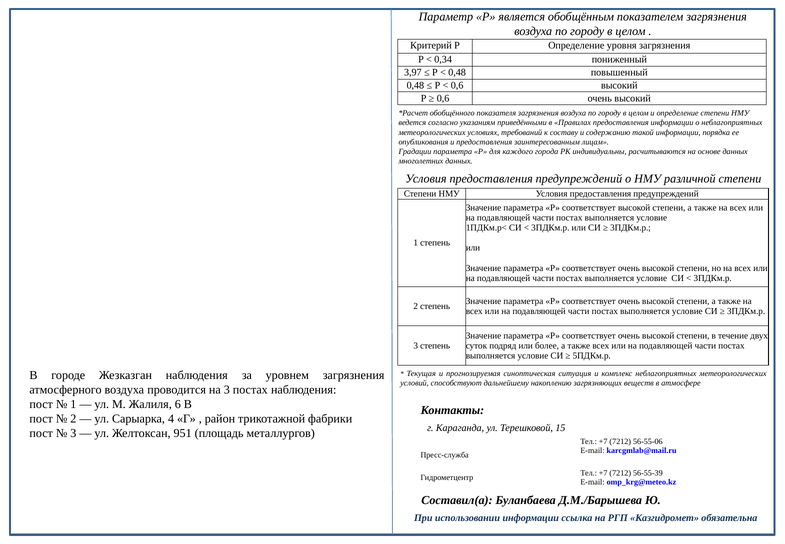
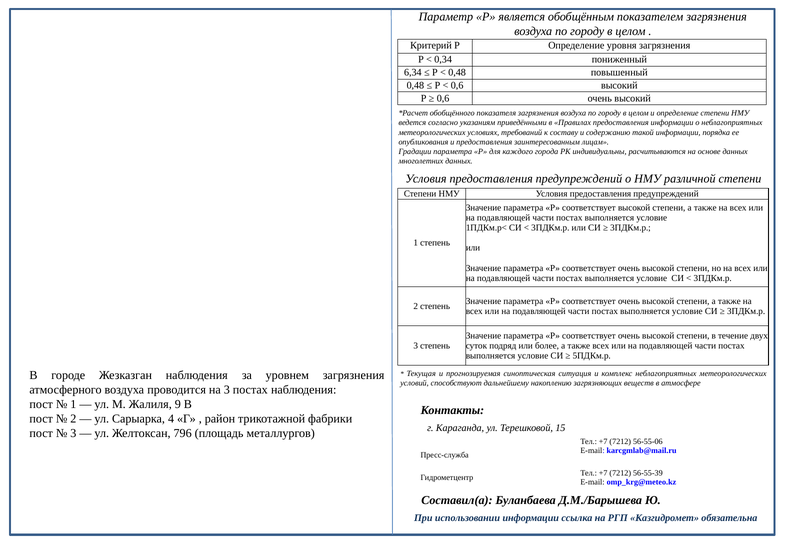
3,97: 3,97 -> 6,34
6: 6 -> 9
951: 951 -> 796
